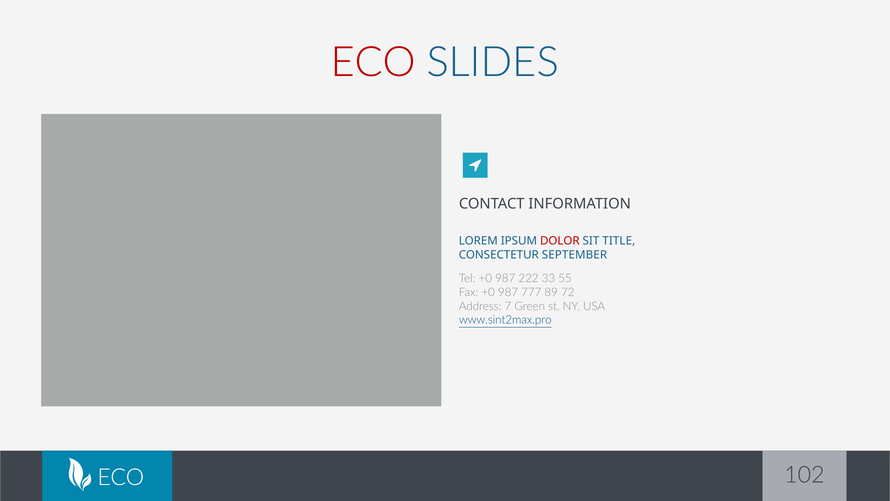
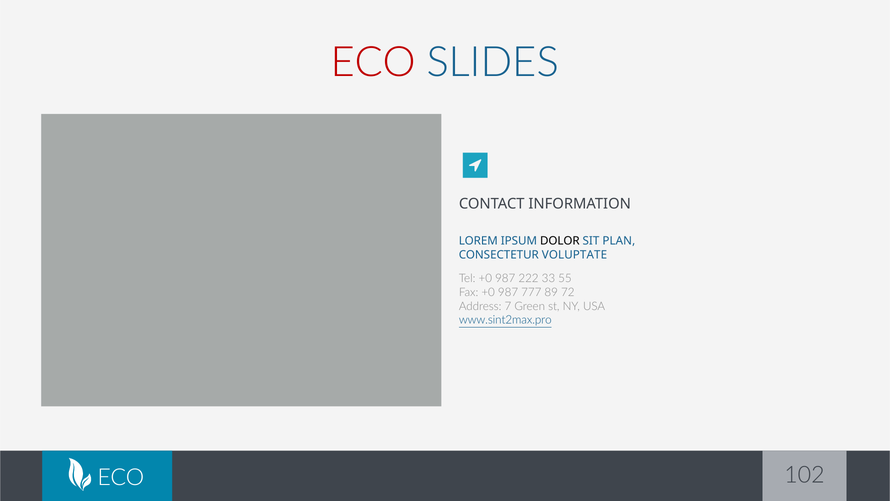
DOLOR colour: red -> black
TITLE: TITLE -> PLAN
SEPTEMBER: SEPTEMBER -> VOLUPTATE
